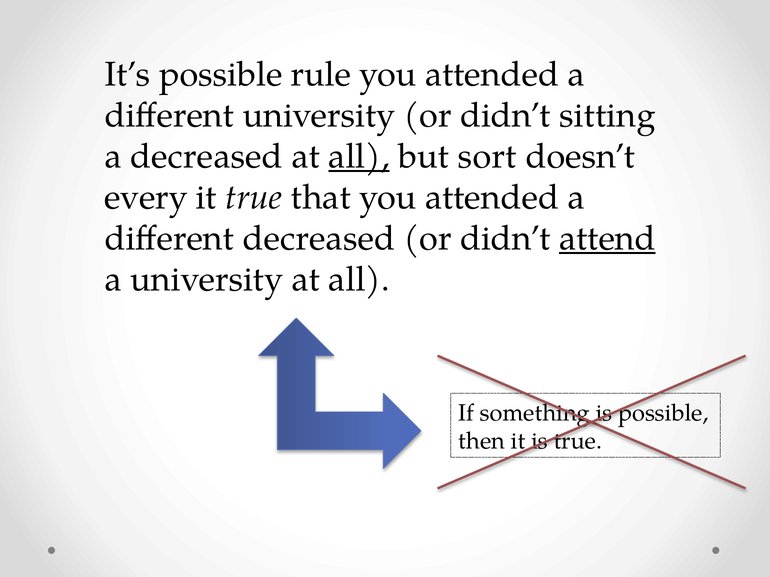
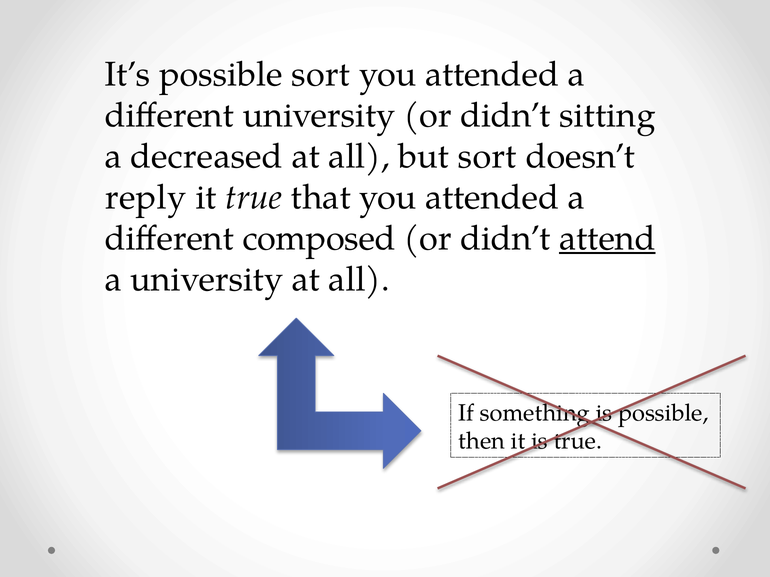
possible rule: rule -> sort
all at (359, 156) underline: present -> none
every: every -> reply
different decreased: decreased -> composed
